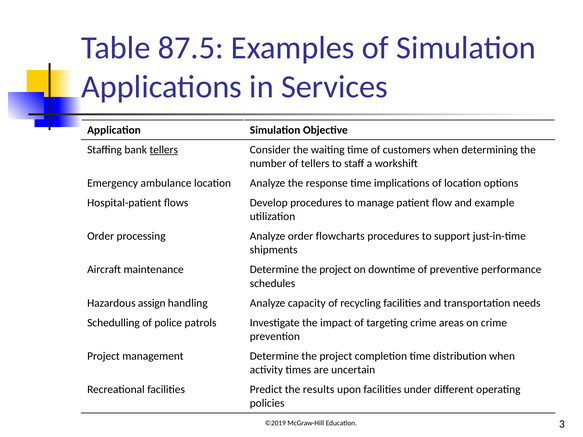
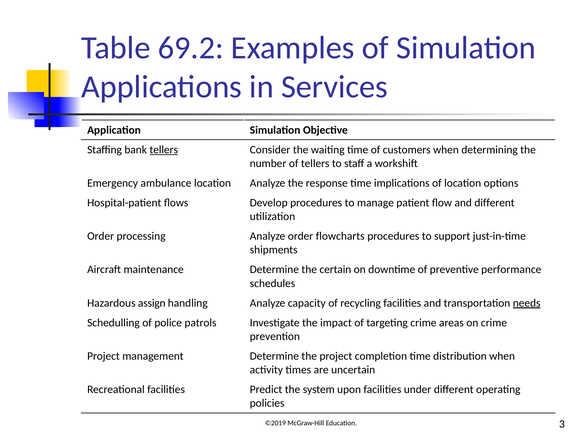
87.5: 87.5 -> 69.2
and example: example -> different
maintenance Determine the project: project -> certain
needs underline: none -> present
results: results -> system
